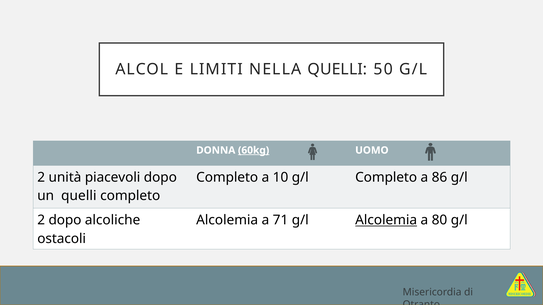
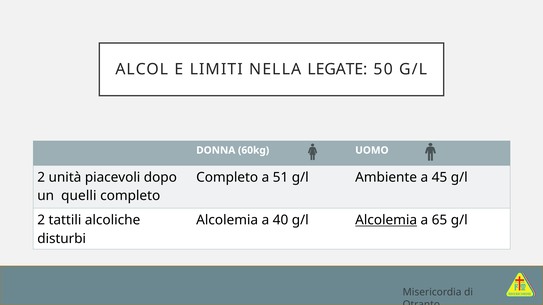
NELLA QUELLI: QUELLI -> LEGATE
60kg underline: present -> none
10: 10 -> 51
g/l Completo: Completo -> Ambiente
86: 86 -> 45
2 dopo: dopo -> tattili
71: 71 -> 40
80: 80 -> 65
ostacoli: ostacoli -> disturbi
